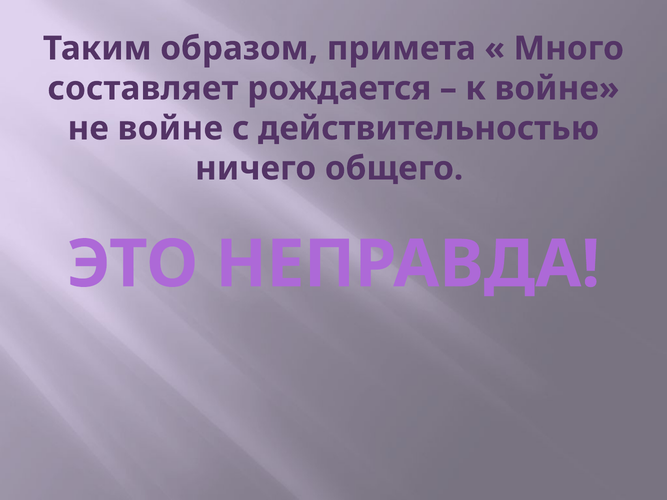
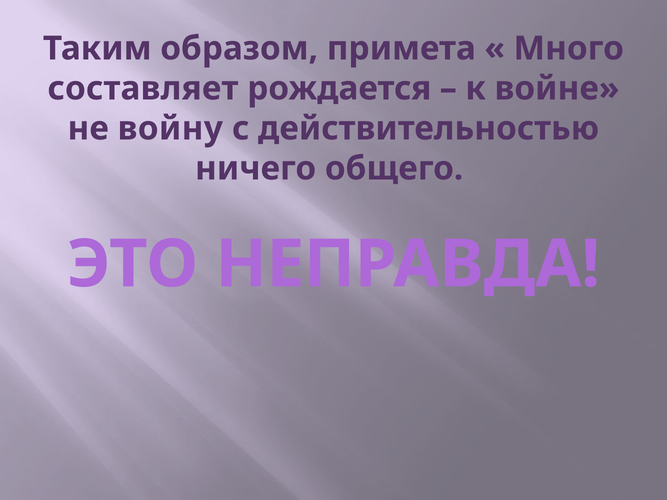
не войне: войне -> войну
